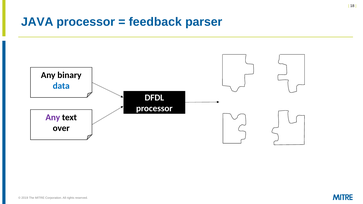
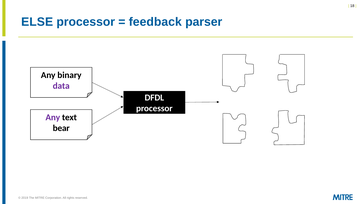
JAVA: JAVA -> ELSE
data colour: blue -> purple
over: over -> bear
